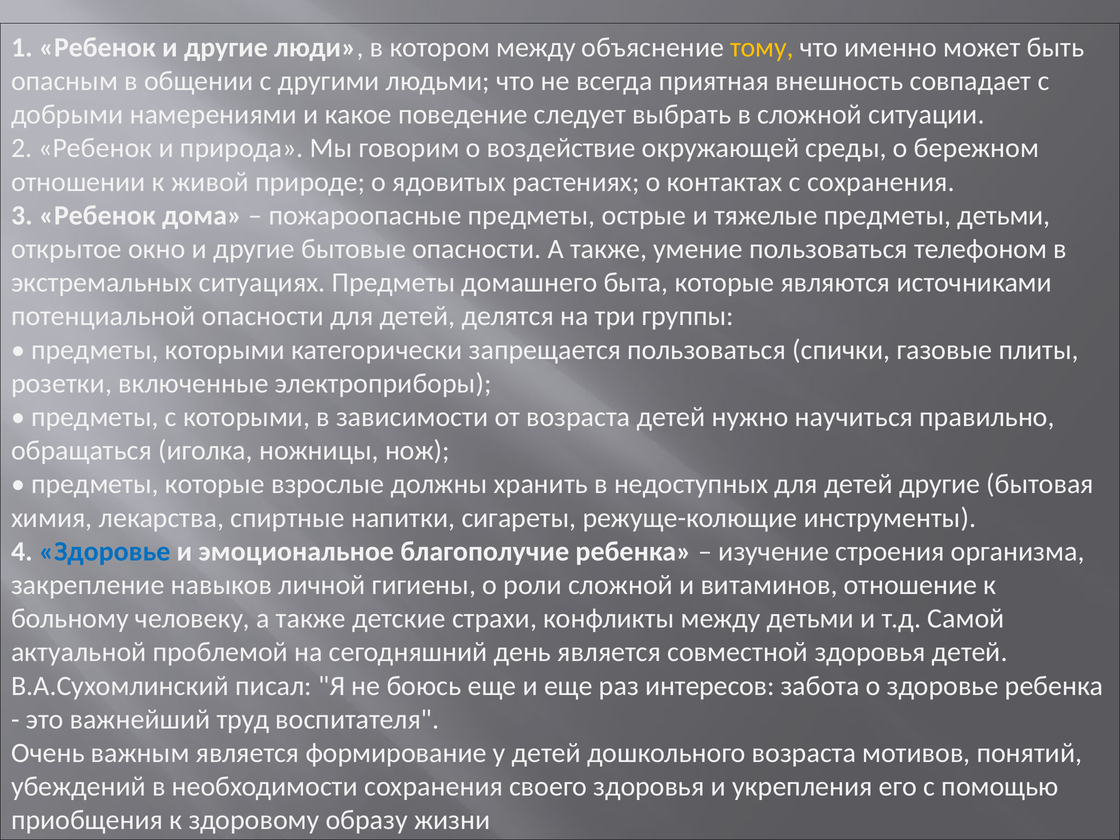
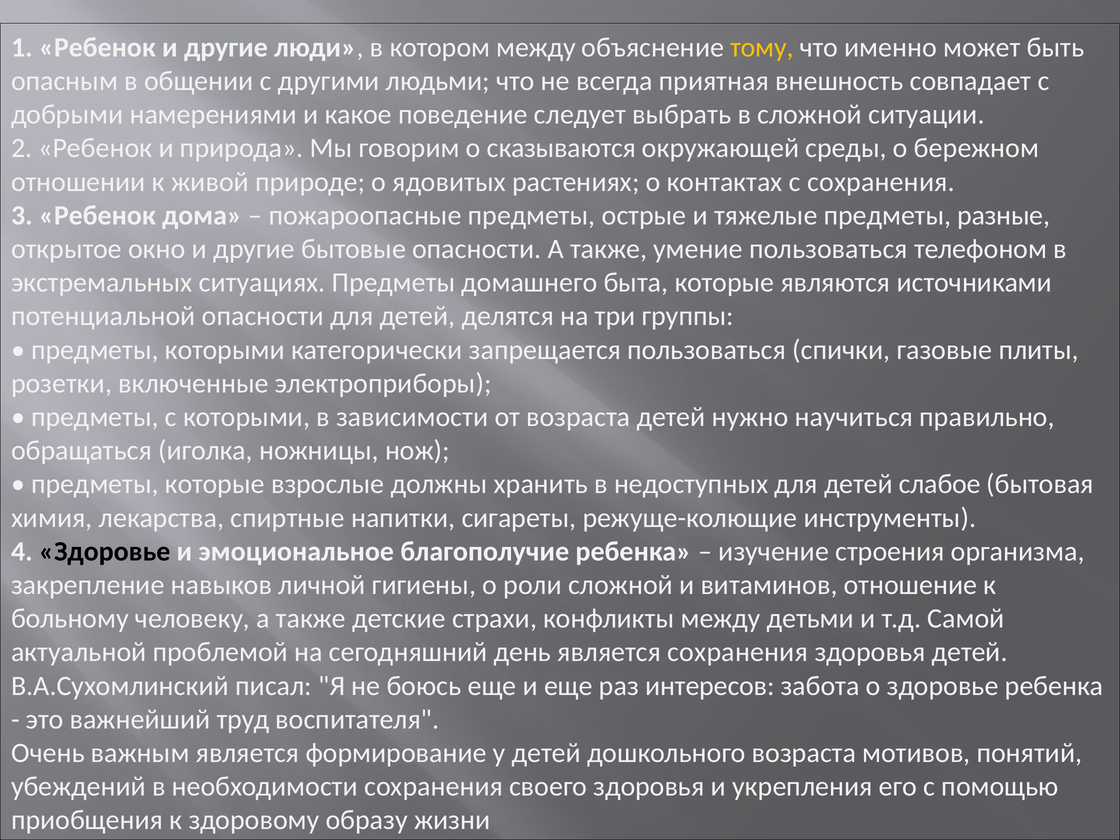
воздействие: воздействие -> сказываются
предметы детьми: детьми -> разные
детей другие: другие -> слабое
Здоровье at (105, 551) colour: blue -> black
является совместной: совместной -> сохранения
